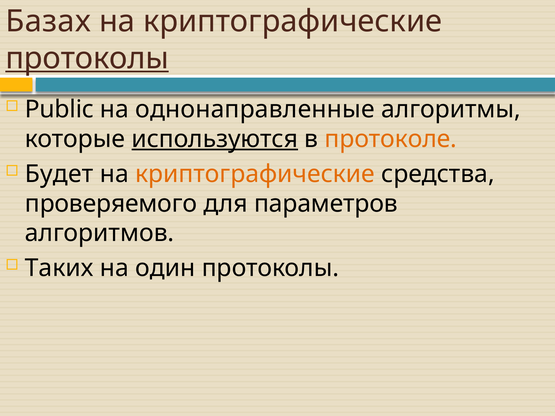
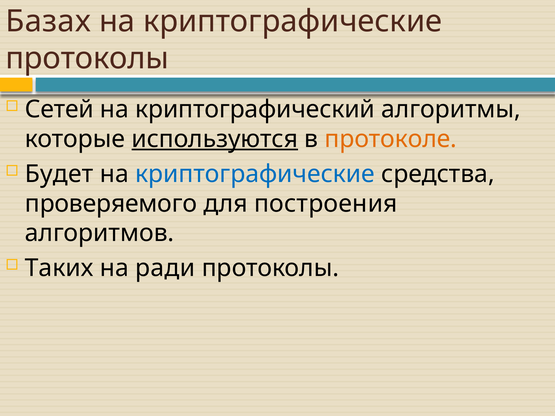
протоколы at (87, 58) underline: present -> none
Public: Public -> Сетей
однонаправленные: однонаправленные -> криптографический
криптографические at (255, 174) colour: orange -> blue
параметров: параметров -> построения
один: один -> ради
